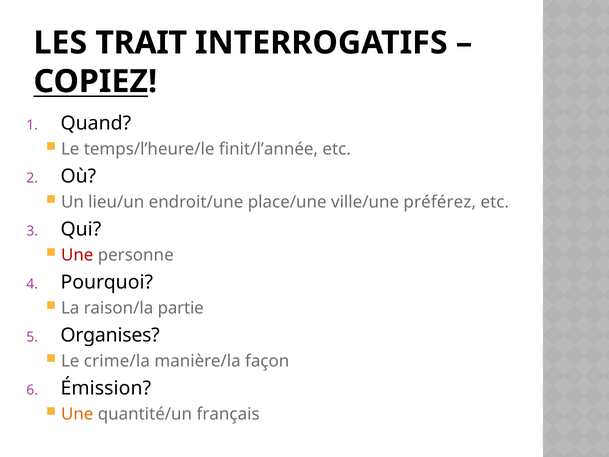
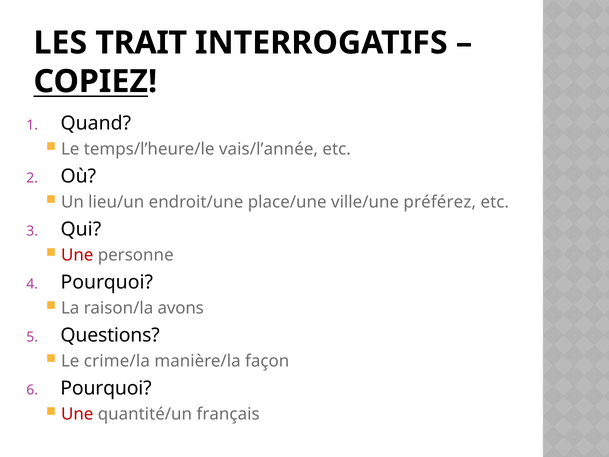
finit/l’année: finit/l’année -> vais/l’année
partie: partie -> avons
Organises: Organises -> Questions
Émission at (106, 388): Émission -> Pourquoi
Une at (77, 414) colour: orange -> red
